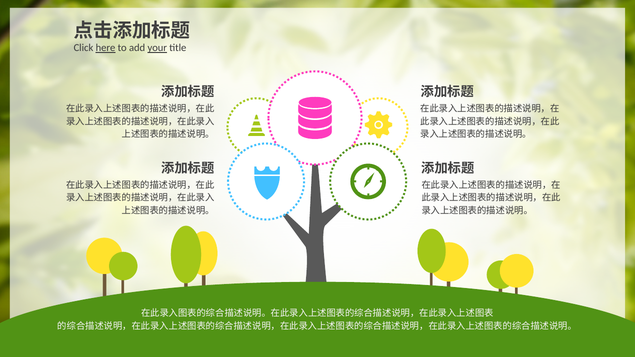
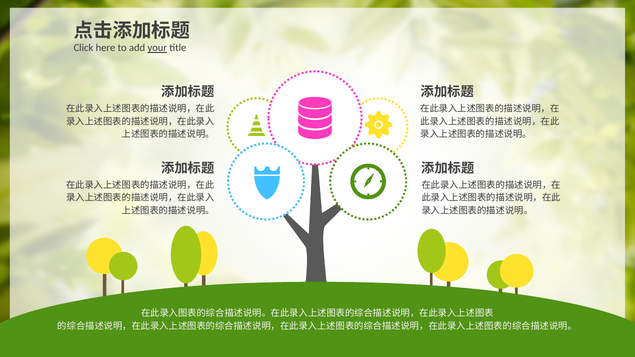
here underline: present -> none
